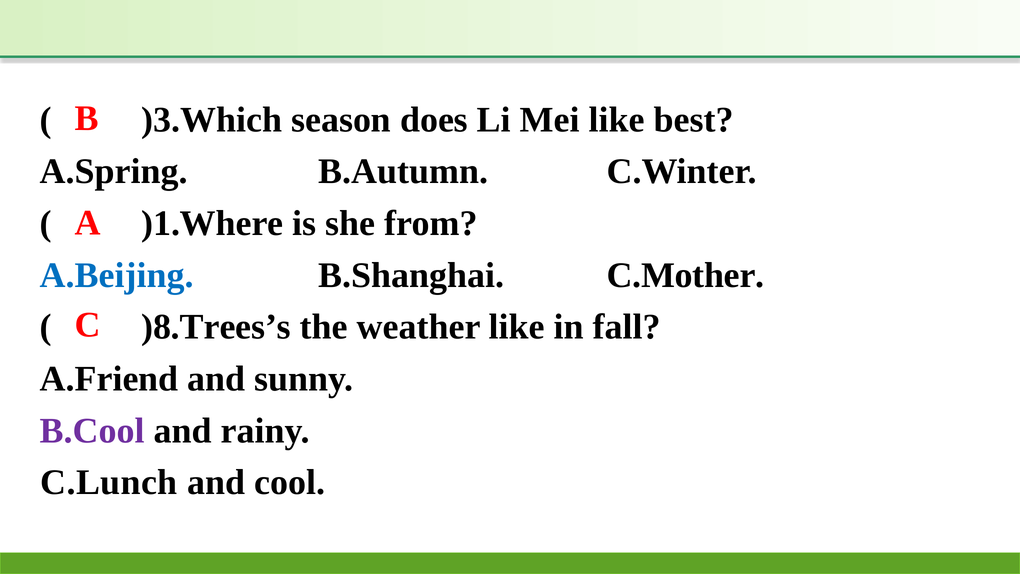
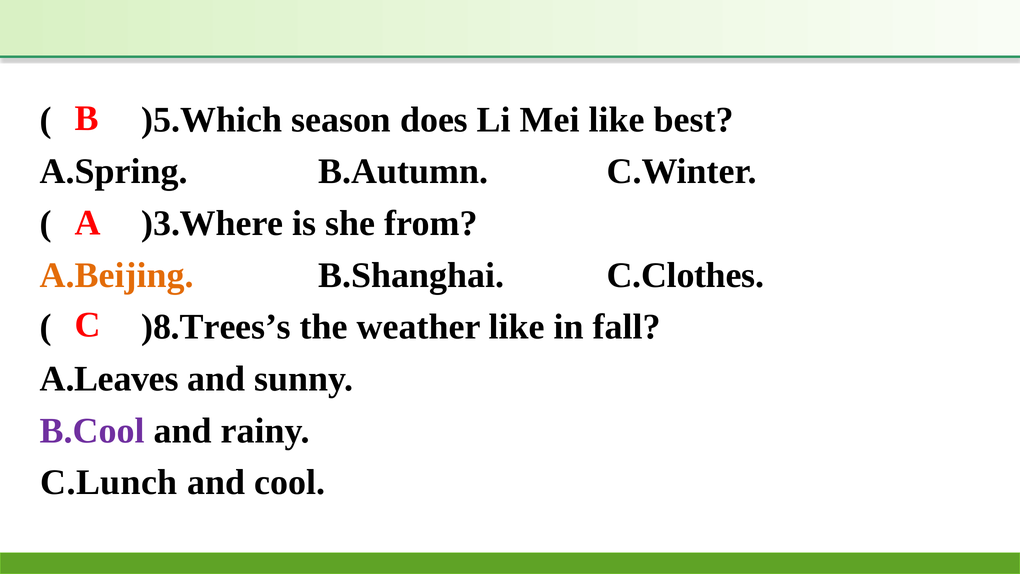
)3.Which: )3.Which -> )5.Which
)1.Where: )1.Where -> )3.Where
A.Beijing colour: blue -> orange
C.Mother: C.Mother -> C.Clothes
A.Friend: A.Friend -> A.Leaves
